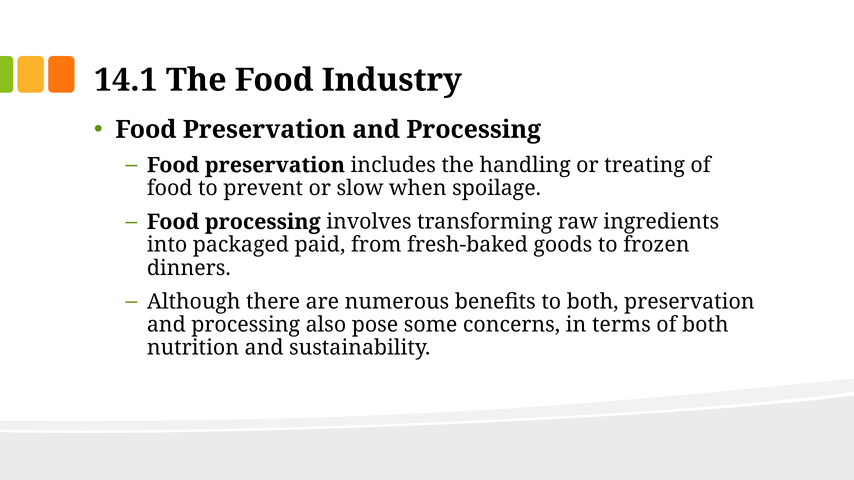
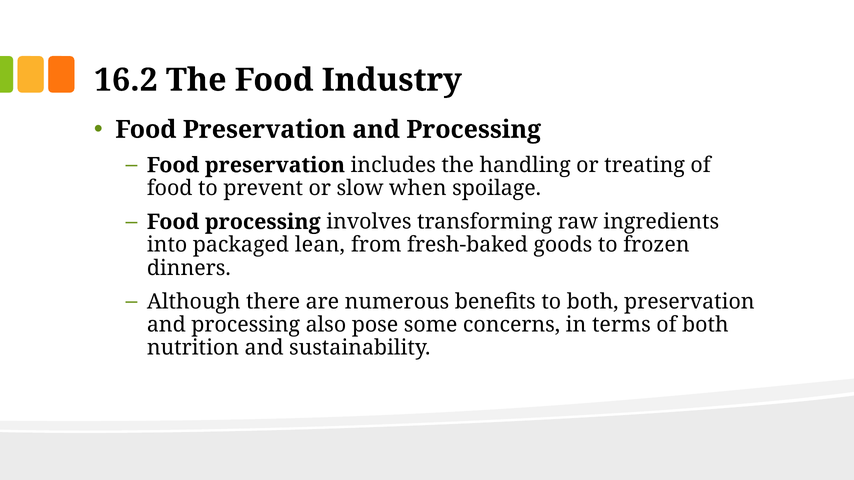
14.1: 14.1 -> 16.2
paid: paid -> lean
